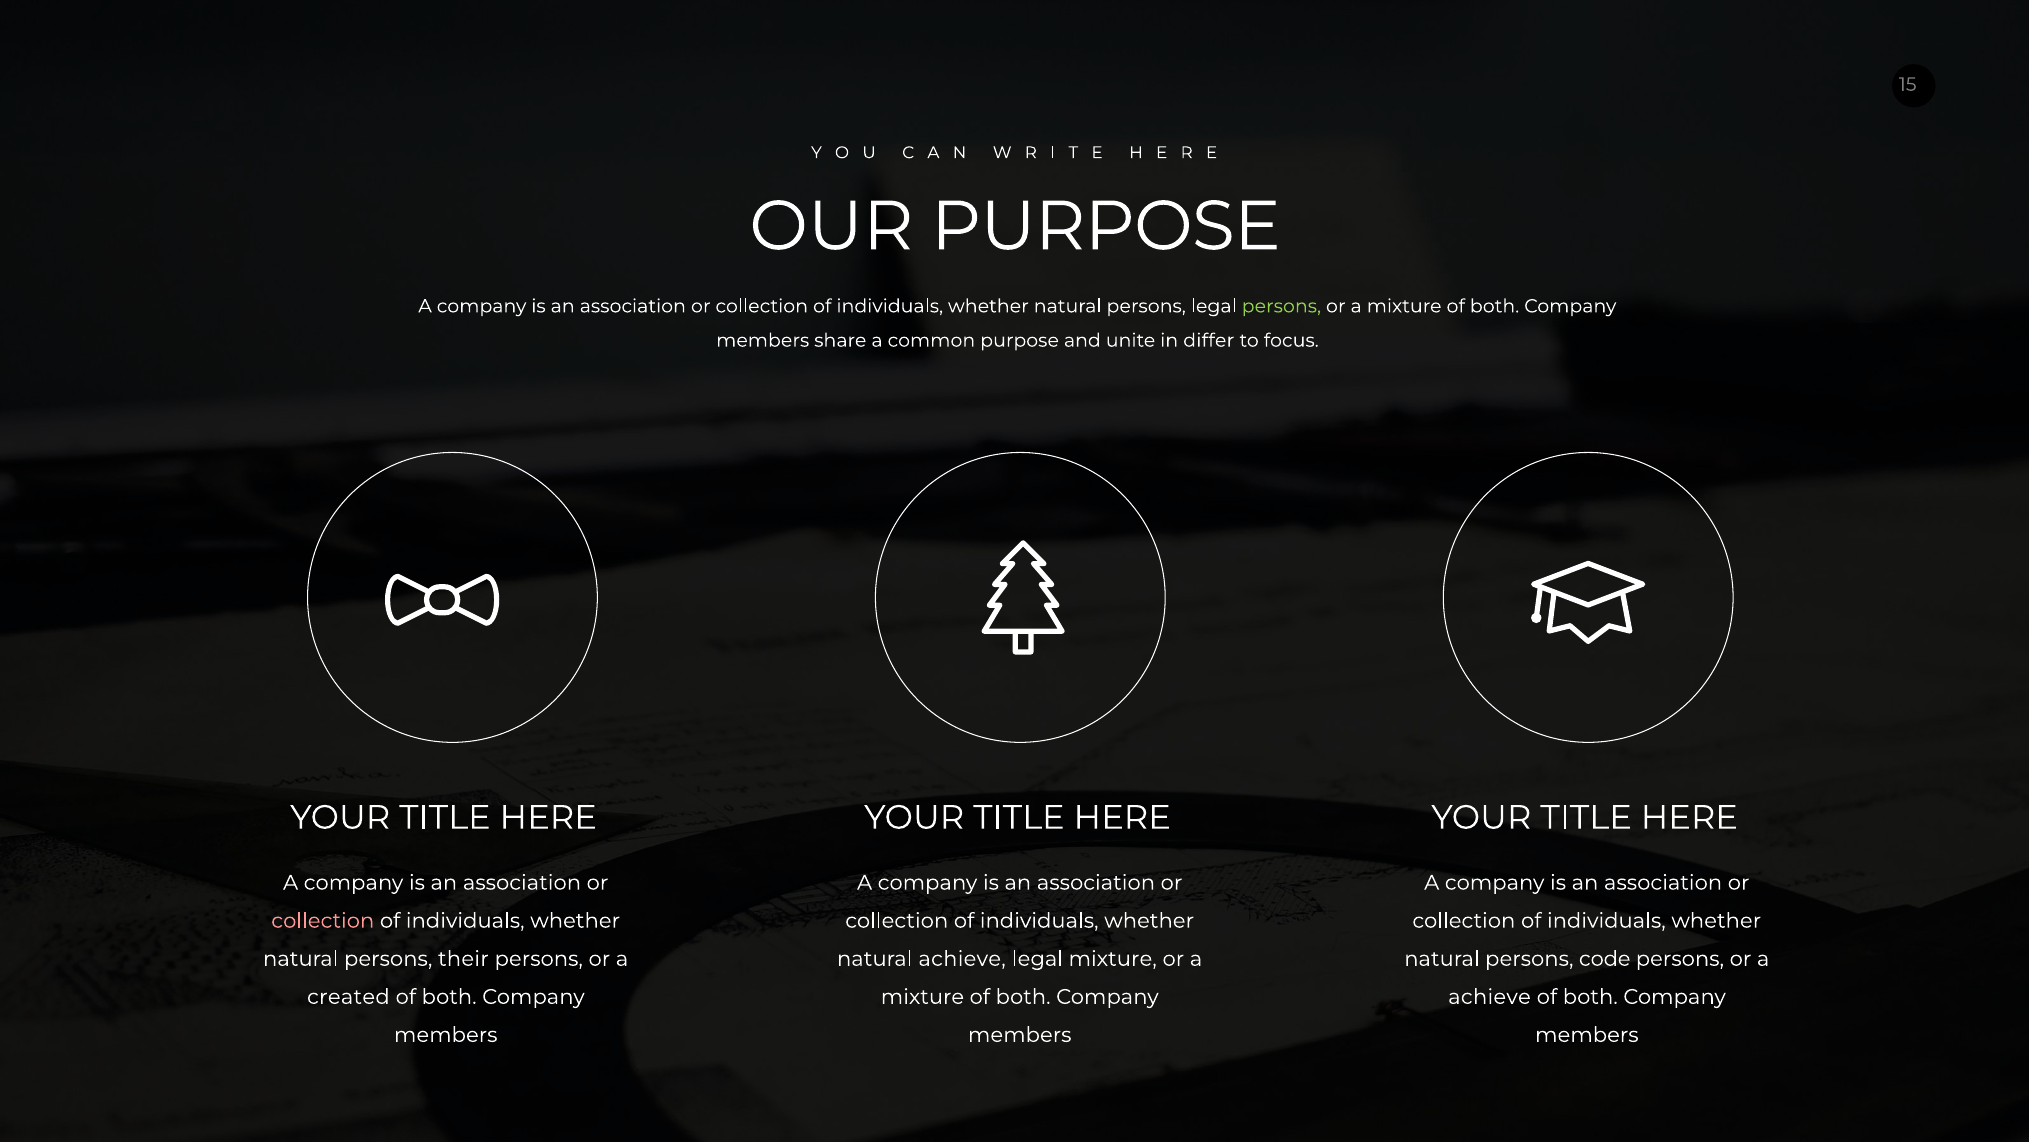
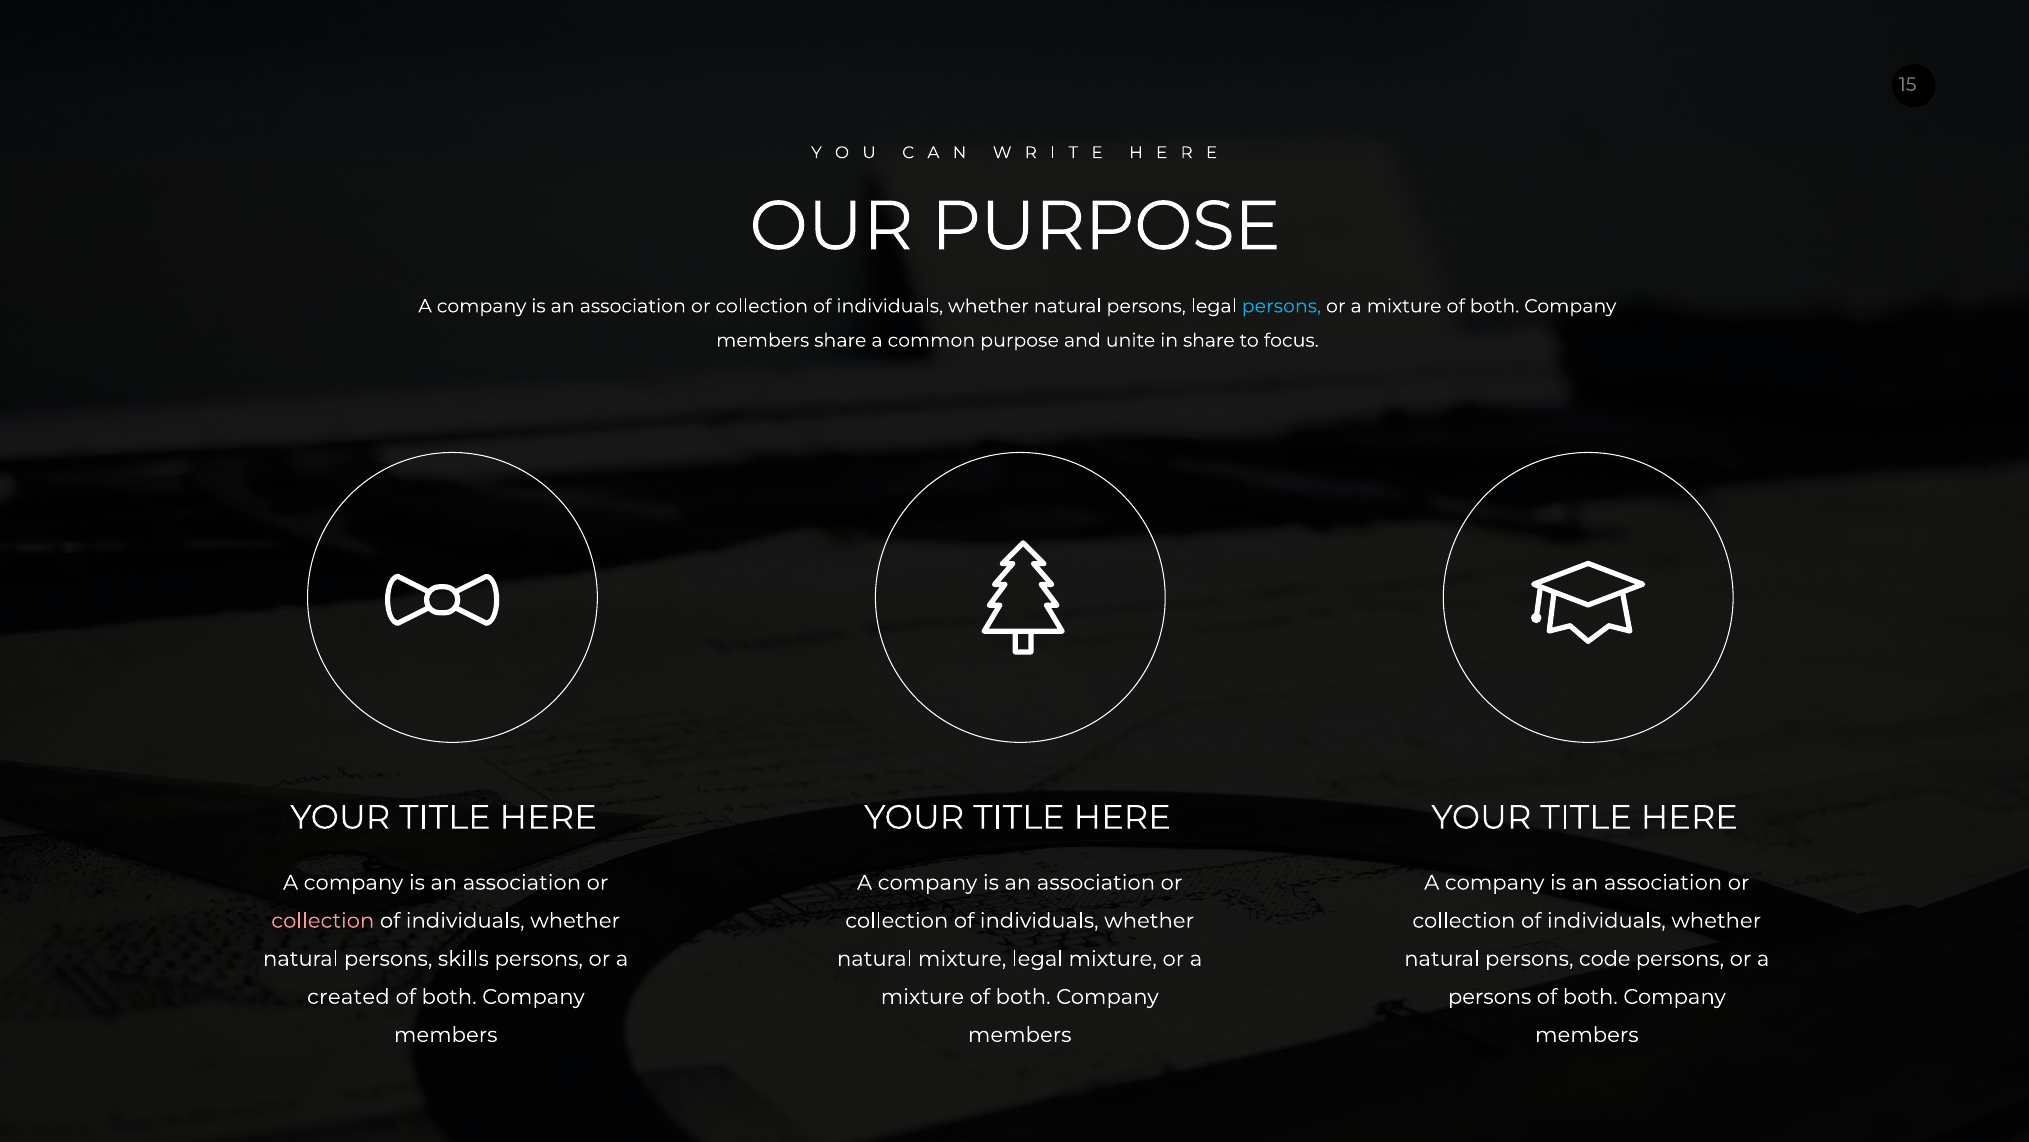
persons at (1281, 306) colour: light green -> light blue
in differ: differ -> share
their: their -> skills
natural achieve: achieve -> mixture
achieve at (1489, 997): achieve -> persons
